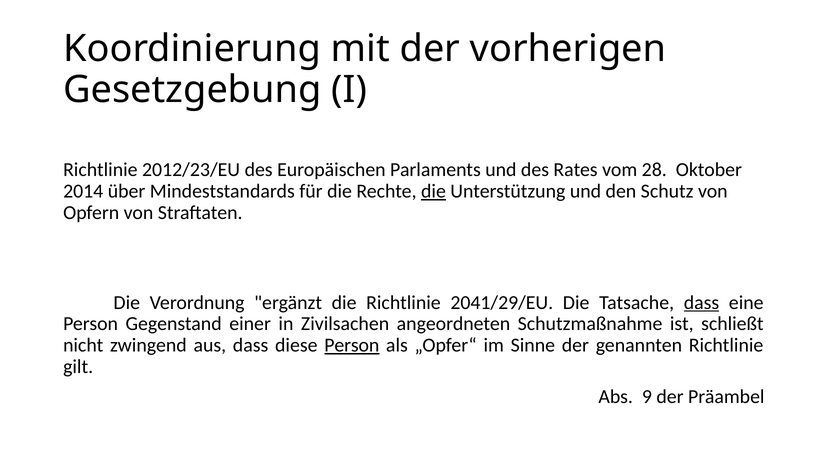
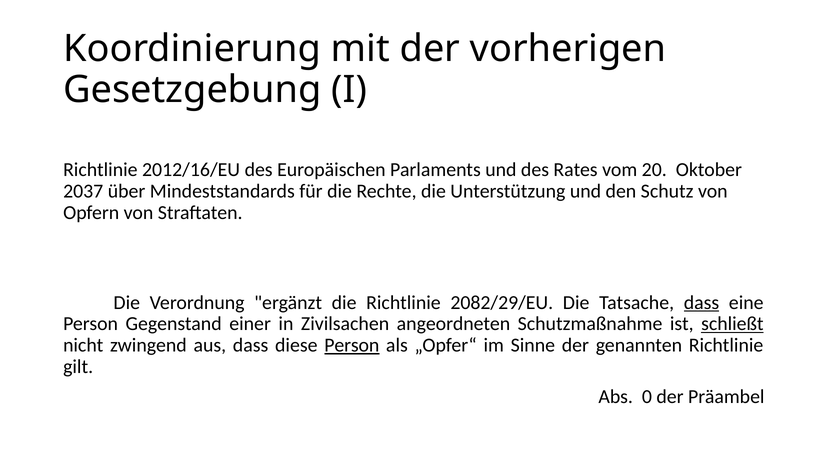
2012/23/EU: 2012/23/EU -> 2012/16/EU
28: 28 -> 20
2014: 2014 -> 2037
die at (433, 192) underline: present -> none
2041/29/EU: 2041/29/EU -> 2082/29/EU
schließt underline: none -> present
9: 9 -> 0
